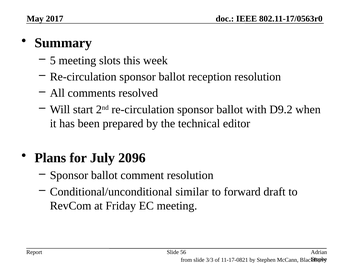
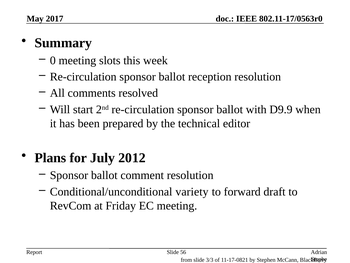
5: 5 -> 0
D9.2: D9.2 -> D9.9
2096: 2096 -> 2012
similar: similar -> variety
